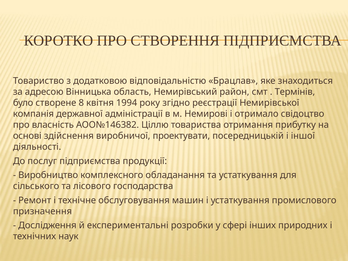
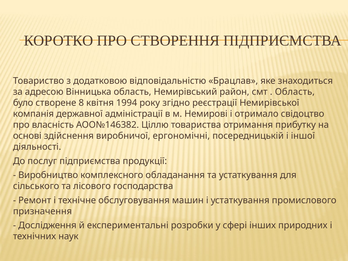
Термінів at (295, 92): Термінів -> Область
проектувати: проектувати -> ергономічні
